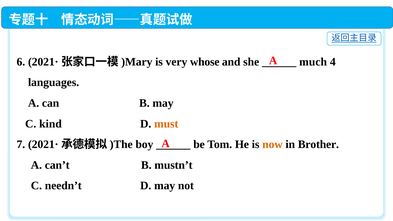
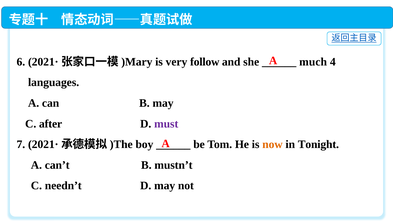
whose: whose -> follow
kind: kind -> after
must colour: orange -> purple
Brother: Brother -> Tonight
